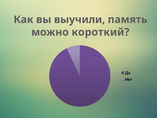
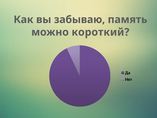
выучили: выучили -> забываю
